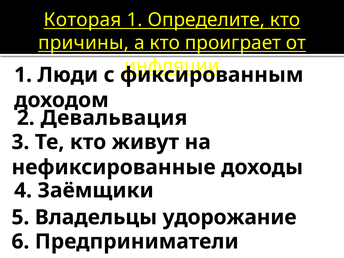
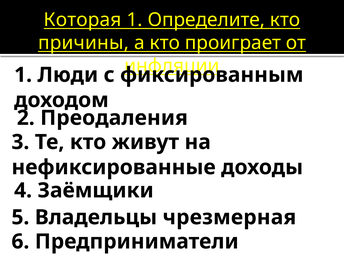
Девальвация: Девальвация -> Преодаления
удорожание: удорожание -> чрезмерная
